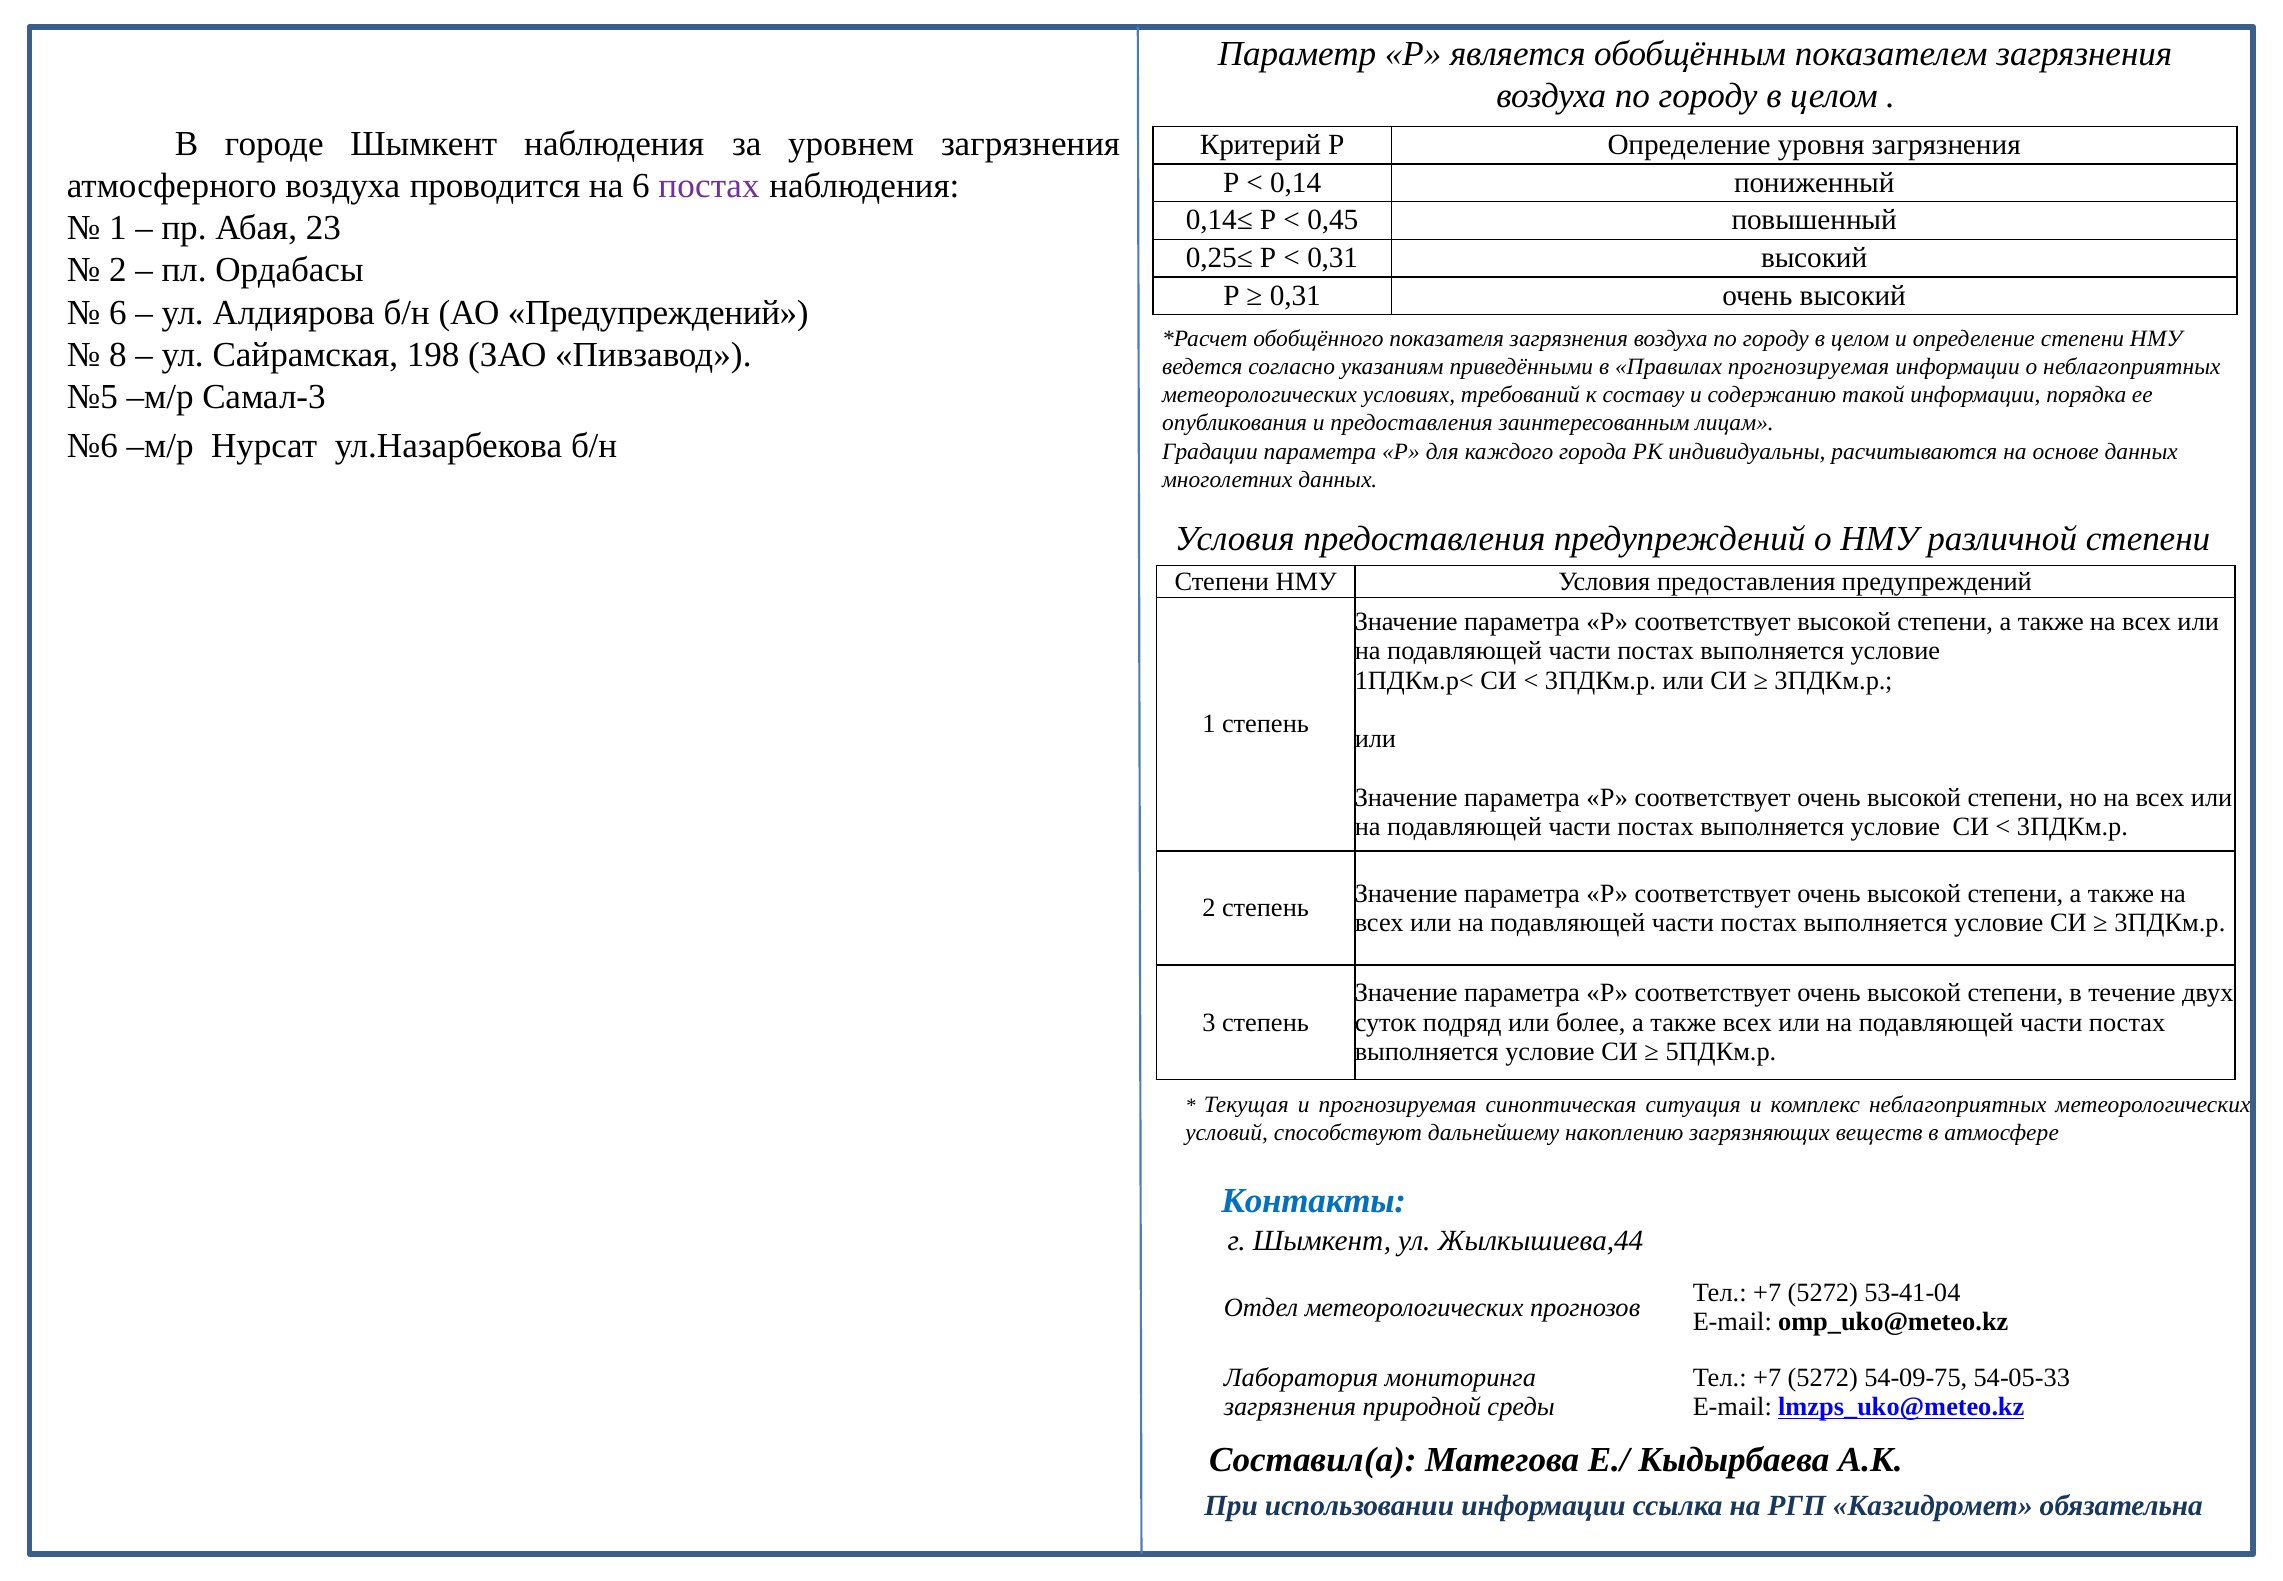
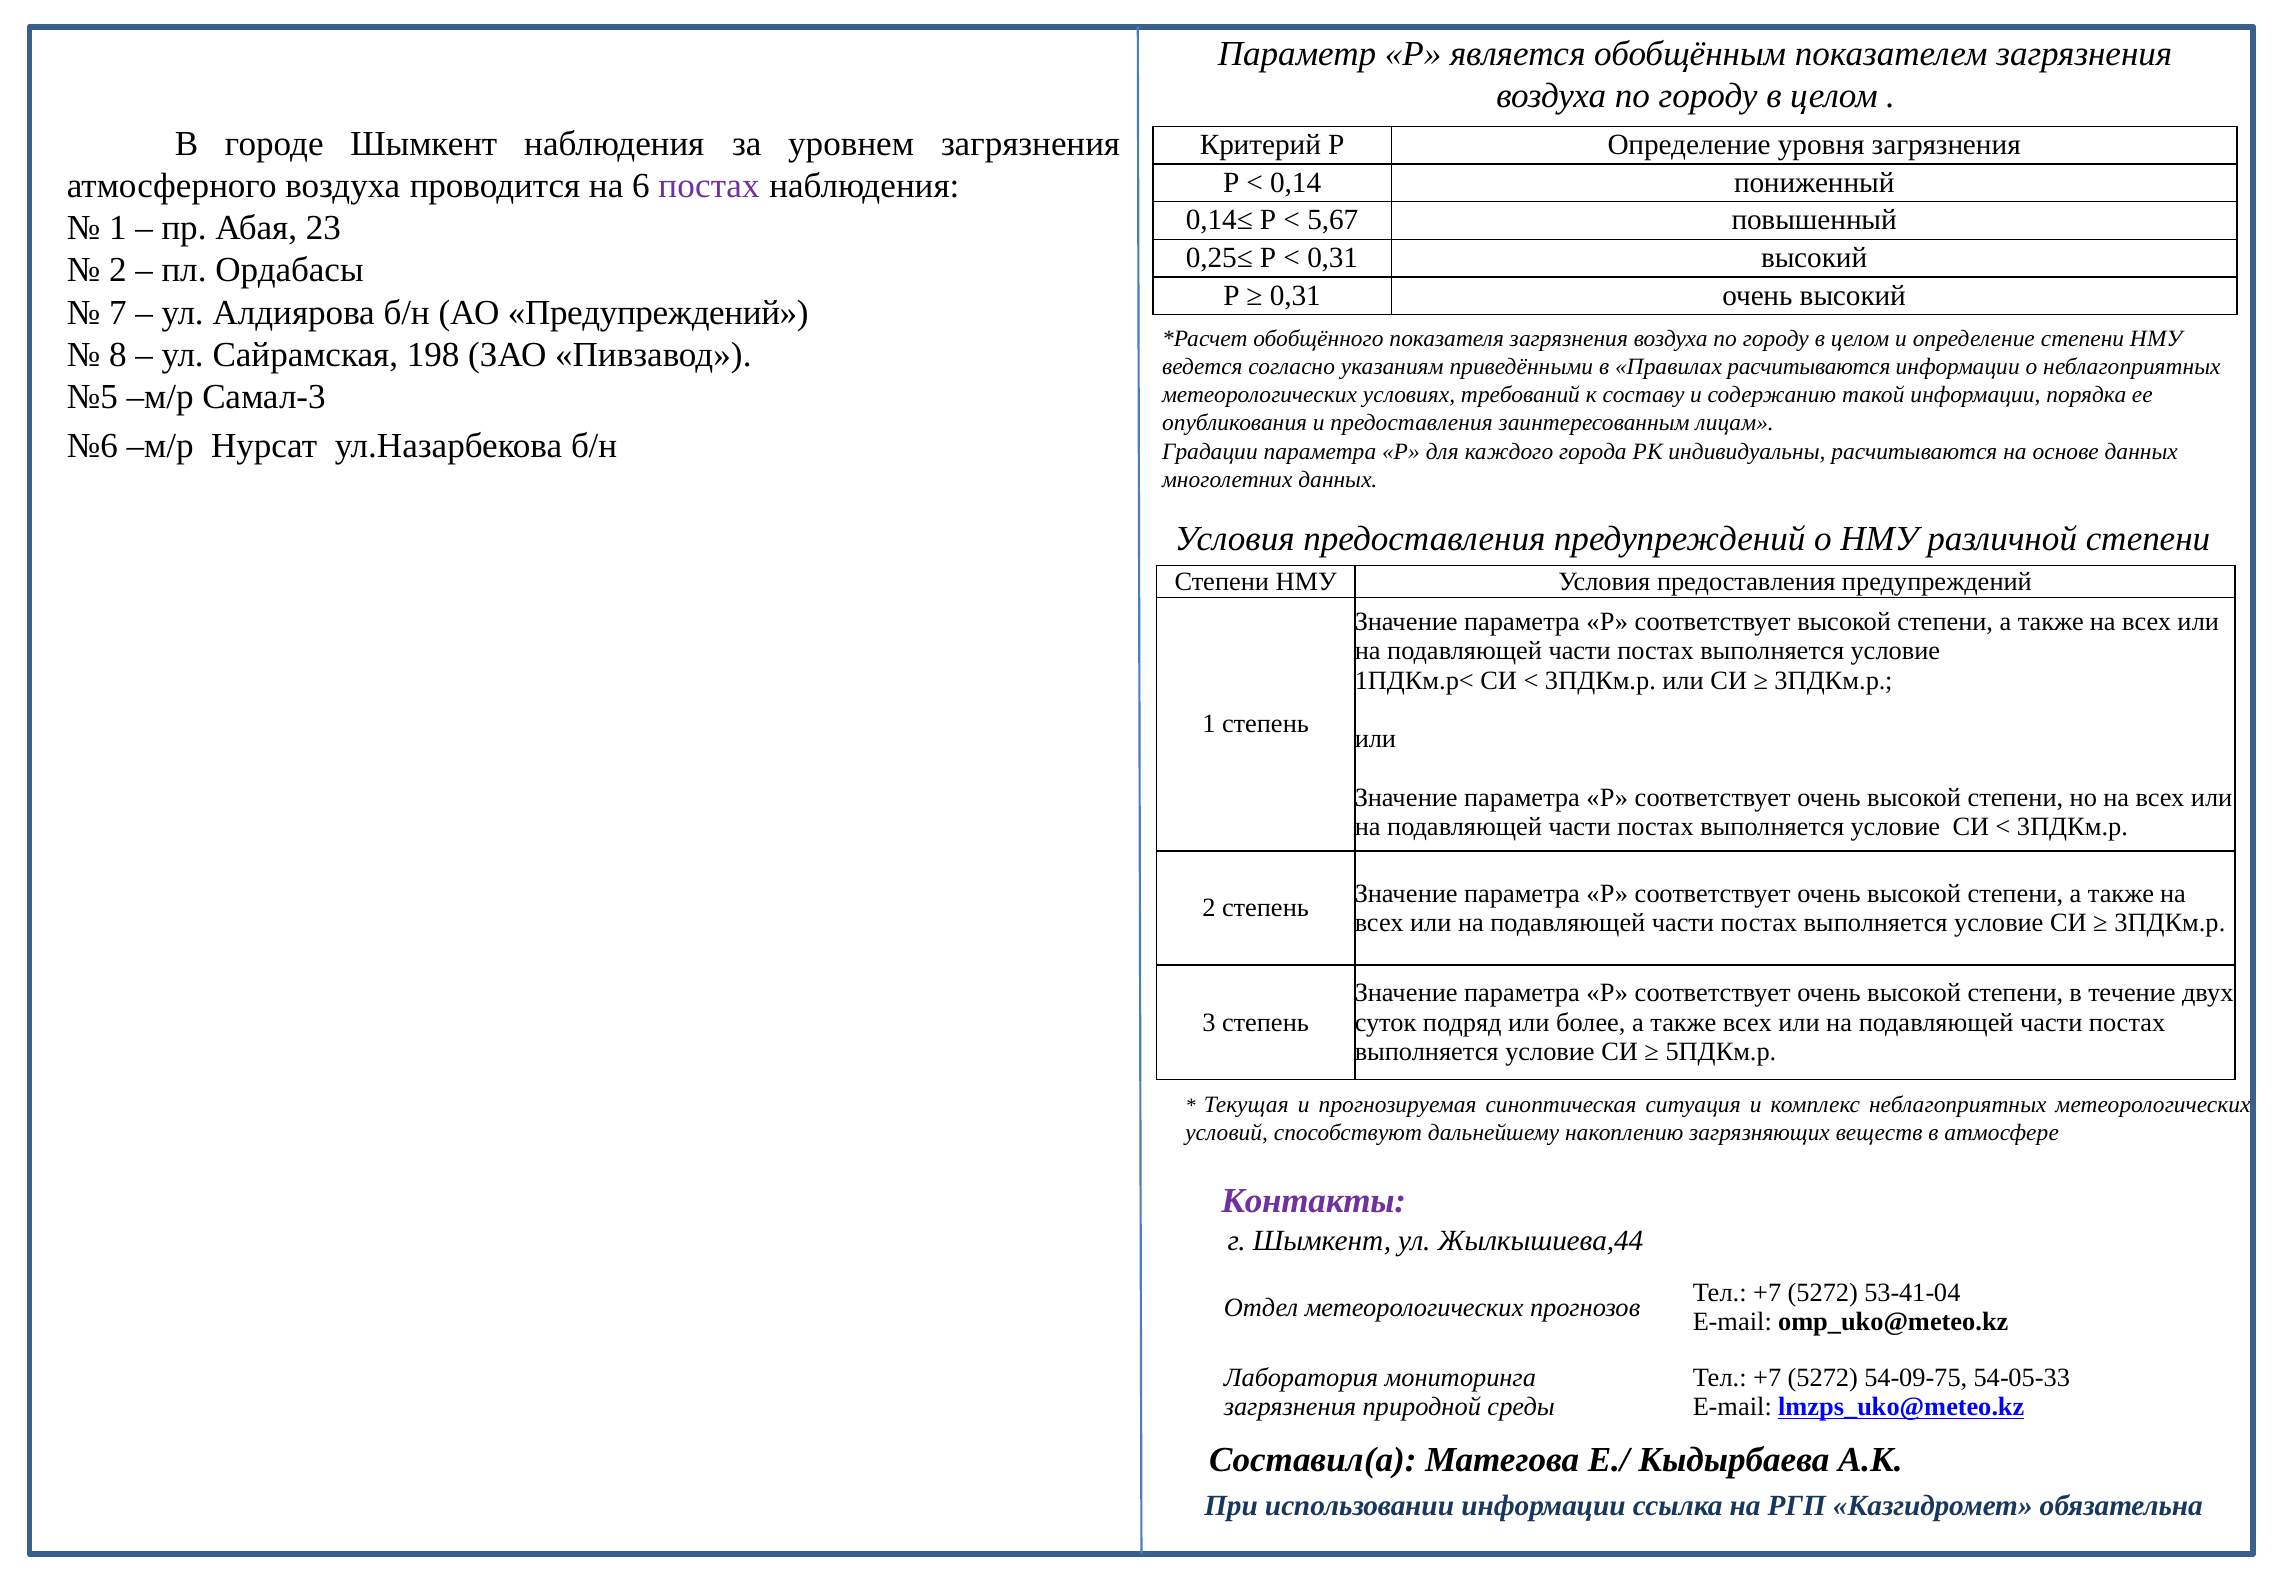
0,45: 0,45 -> 5,67
6 at (118, 312): 6 -> 7
Правилах прогнозируемая: прогнозируемая -> расчитываются
Контакты colour: blue -> purple
